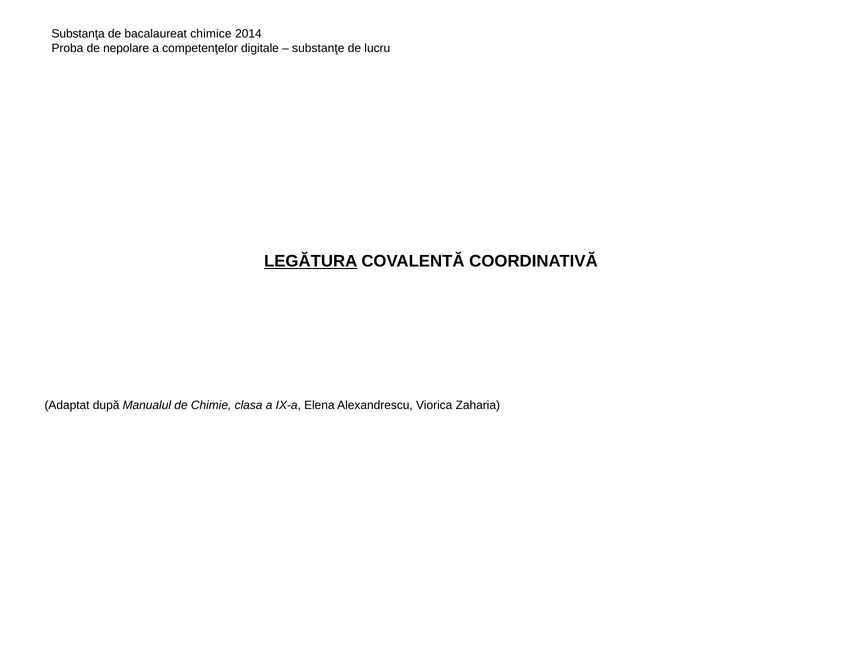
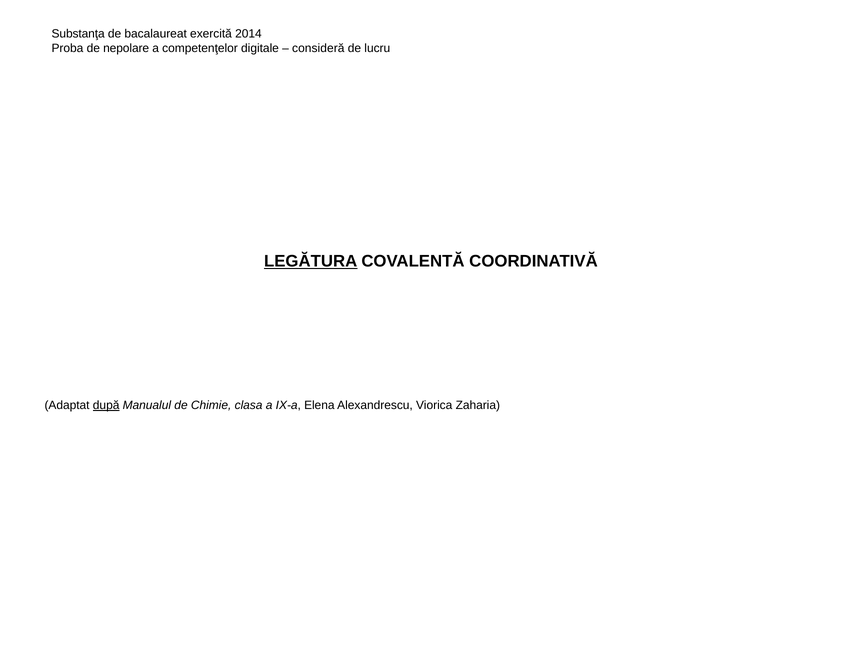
chimice: chimice -> exercită
substanţe: substanţe -> consideră
după underline: none -> present
